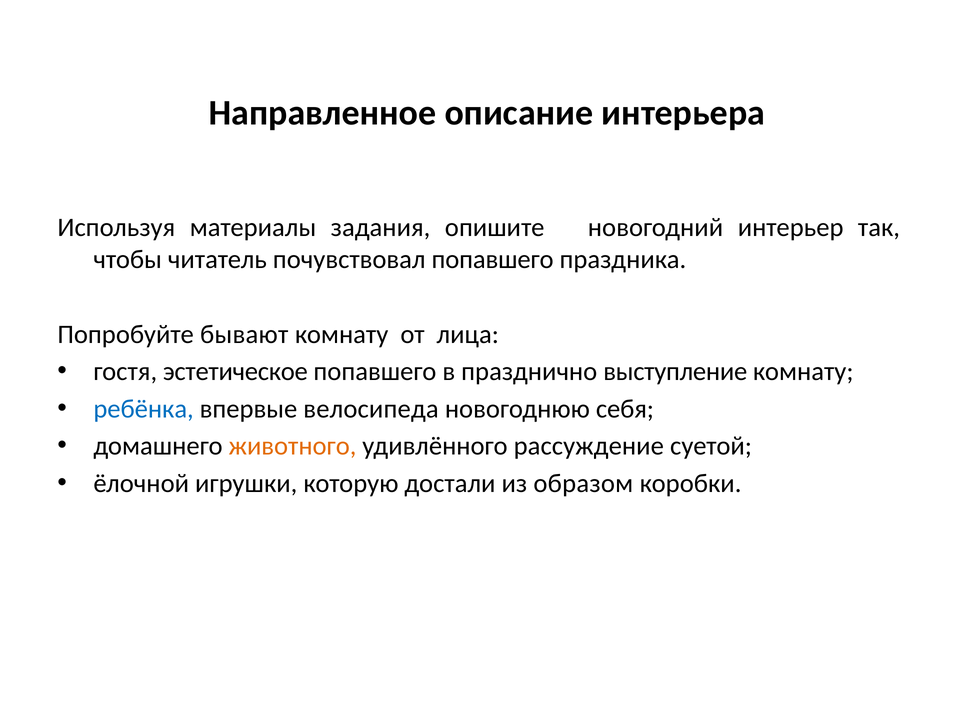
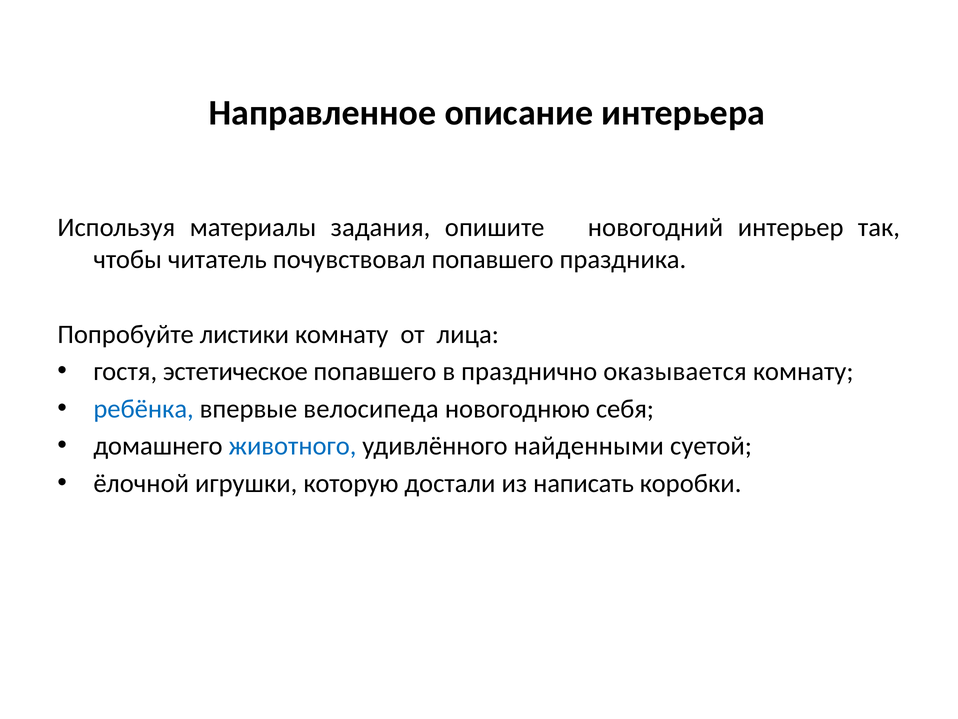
бывают: бывают -> листики
выступление: выступление -> оказывается
животного colour: orange -> blue
рассуждение: рассуждение -> найденными
образом: образом -> написать
